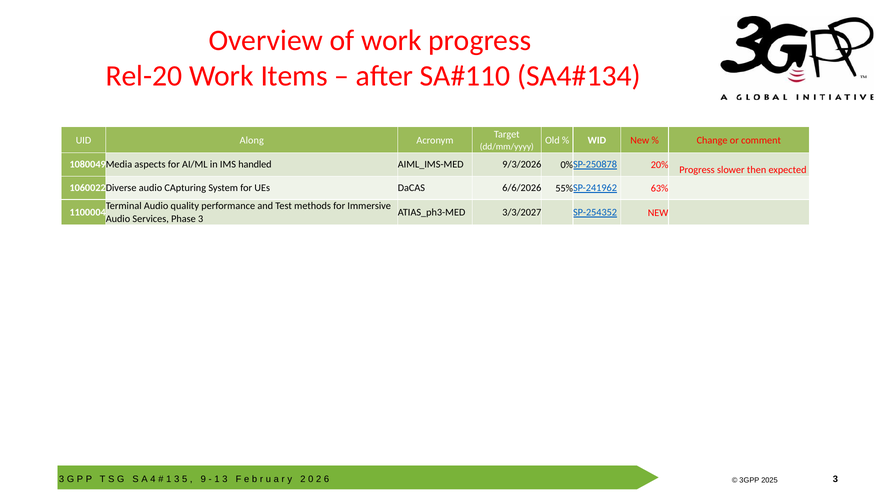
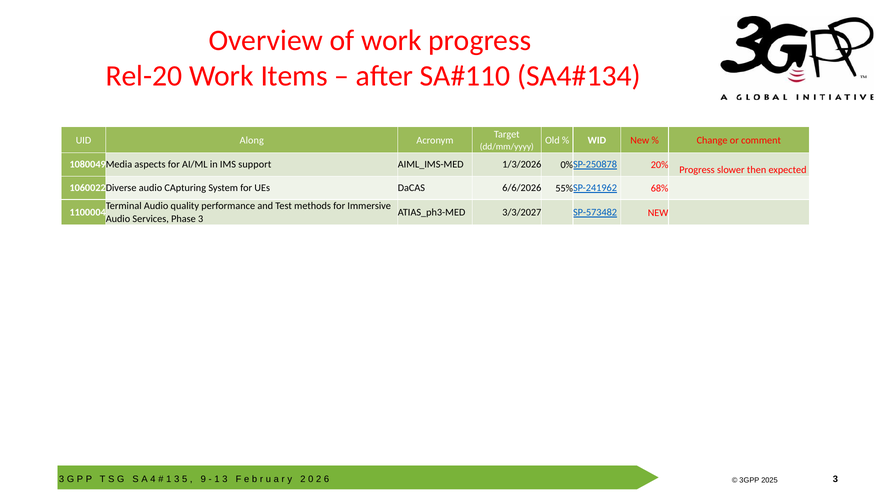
handled: handled -> support
9/3/2026: 9/3/2026 -> 1/3/2026
63%: 63% -> 68%
SP-254352: SP-254352 -> SP-573482
